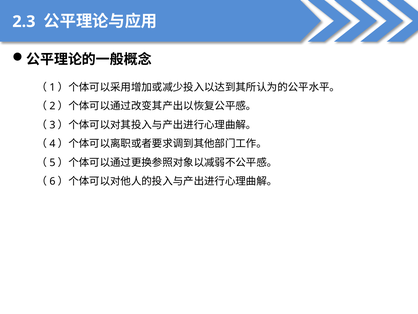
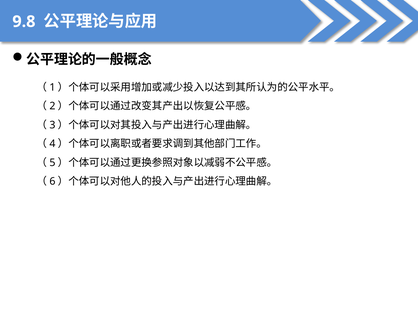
2.3: 2.3 -> 9.8
